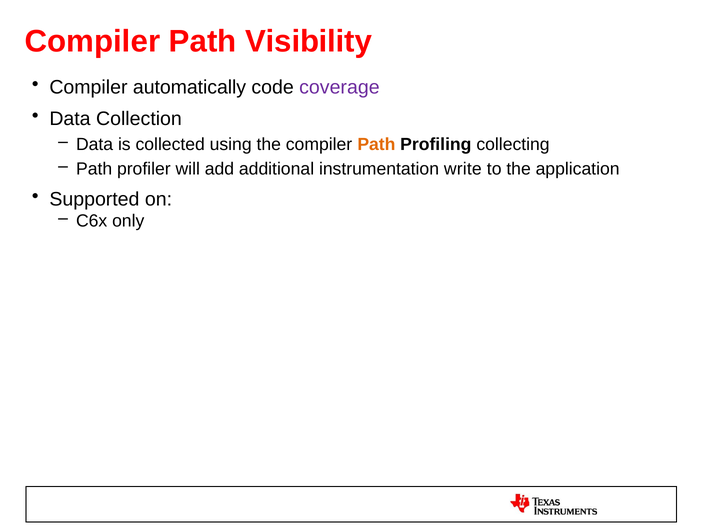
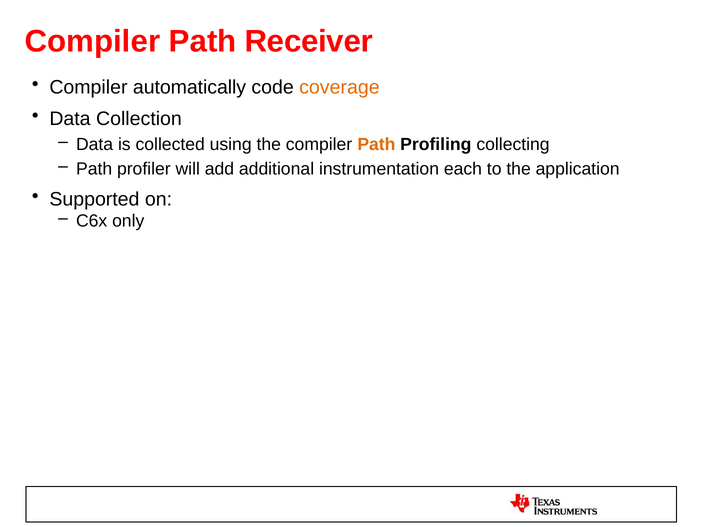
Visibility: Visibility -> Receiver
coverage colour: purple -> orange
write: write -> each
